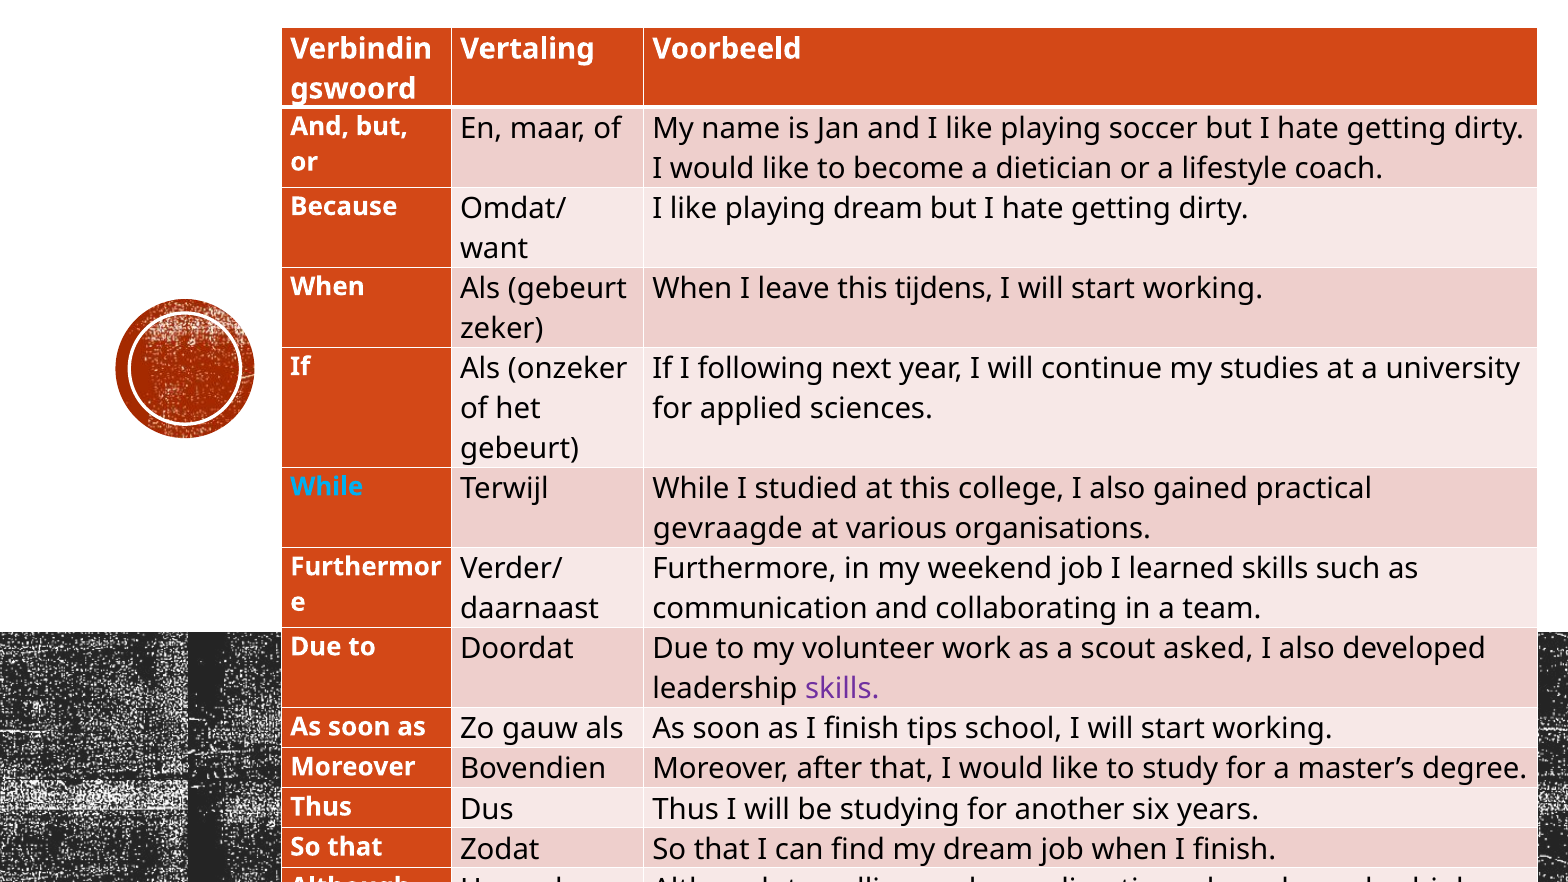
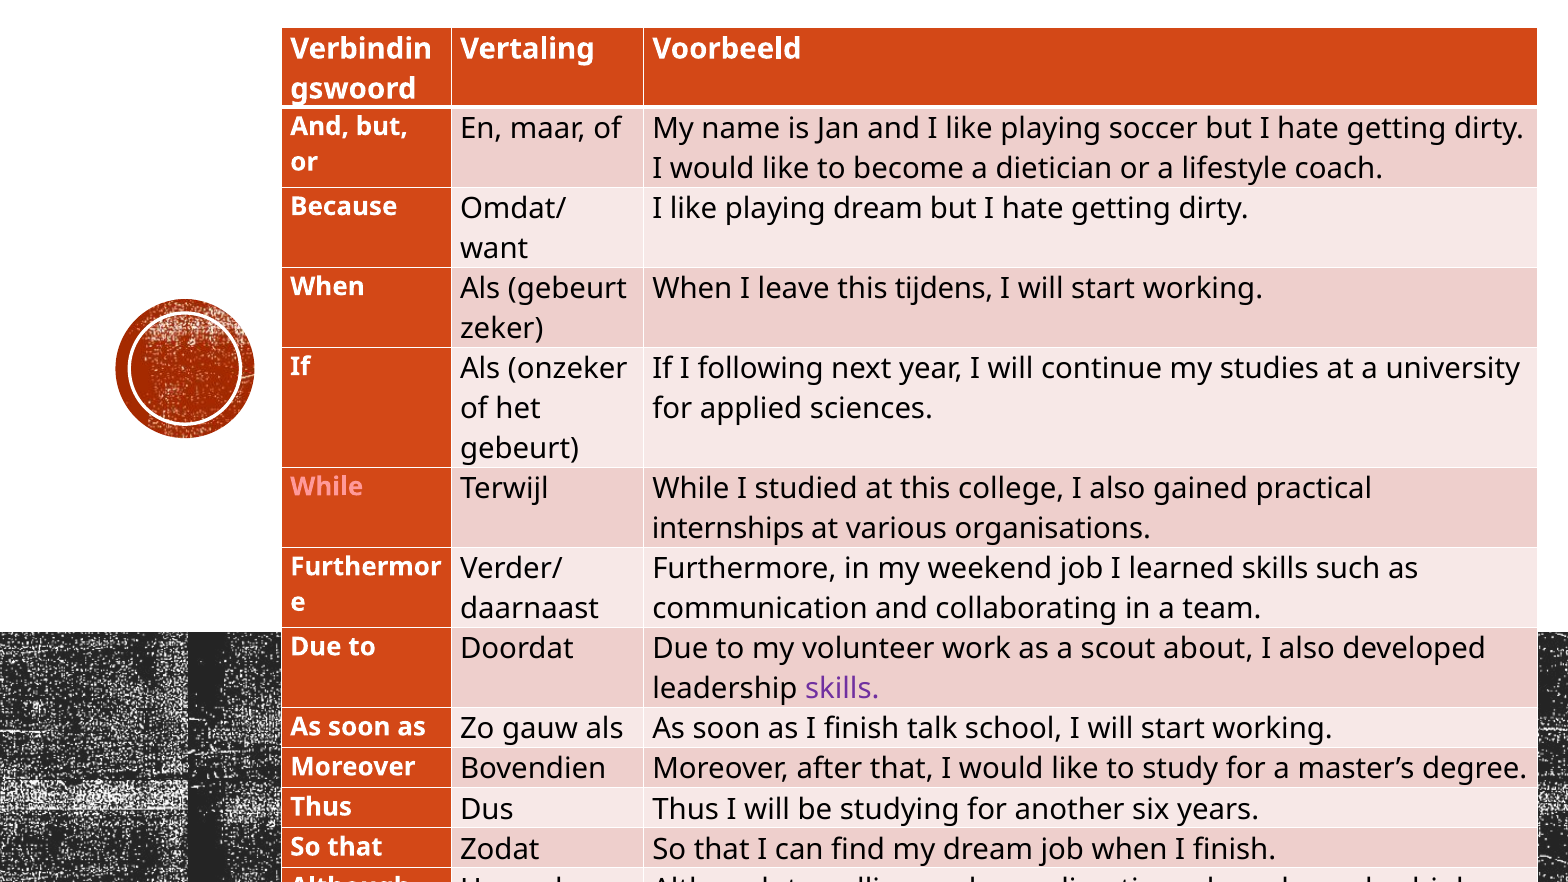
While at (327, 487) colour: light blue -> pink
gevraagde: gevraagde -> internships
asked: asked -> about
tips: tips -> talk
